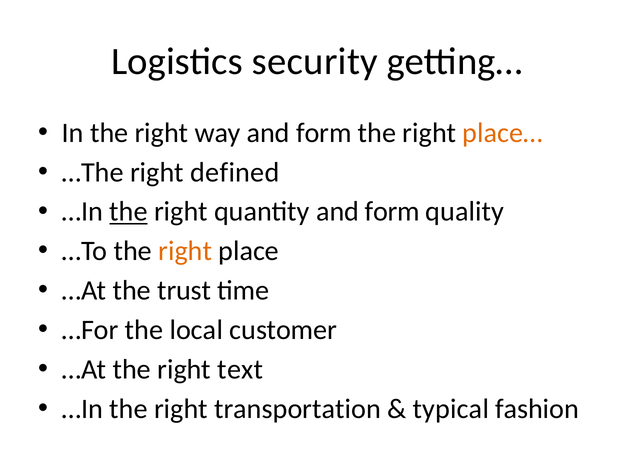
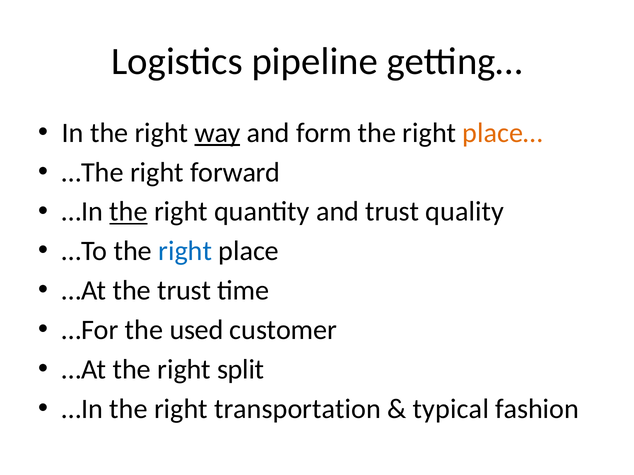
security: security -> pipeline
way underline: none -> present
defined: defined -> forward
quantity and form: form -> trust
right at (185, 251) colour: orange -> blue
local: local -> used
text: text -> split
